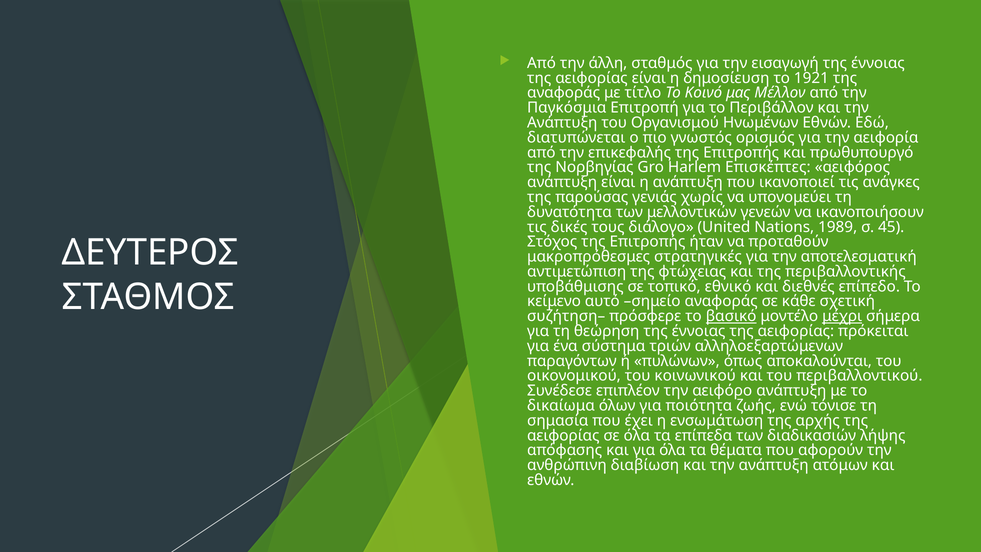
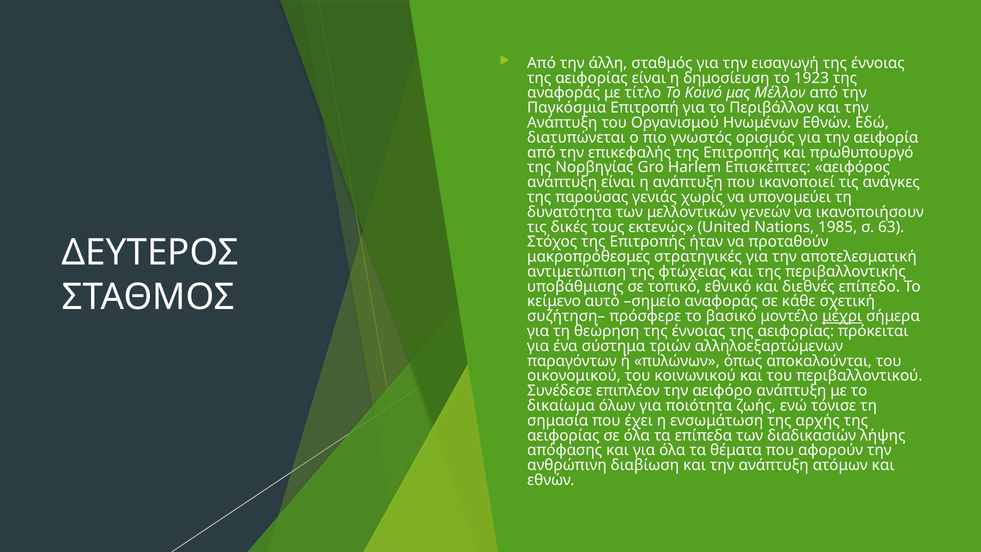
1921: 1921 -> 1923
διάλογο: διάλογο -> εκτενώς
1989: 1989 -> 1985
45: 45 -> 63
βασικό underline: present -> none
